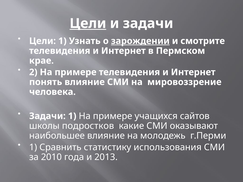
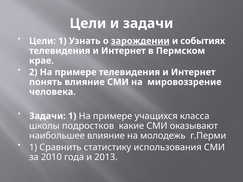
Цели at (88, 23) underline: present -> none
смотрите: смотрите -> событиях
сайтов: сайтов -> класса
